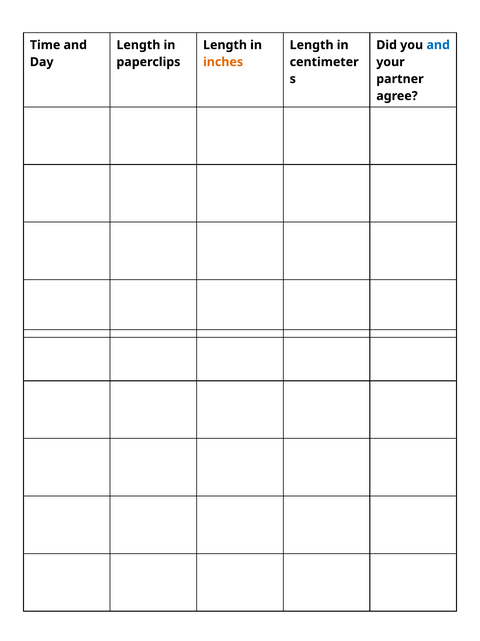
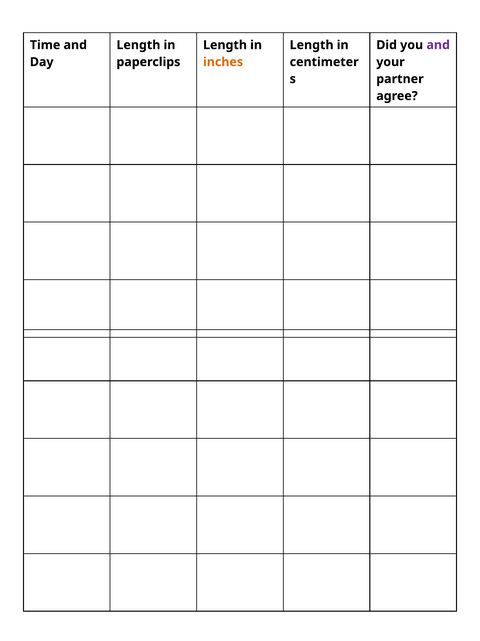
and at (438, 45) colour: blue -> purple
